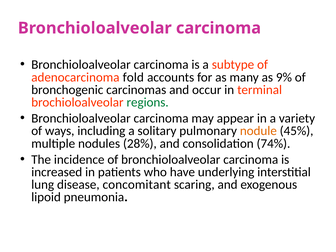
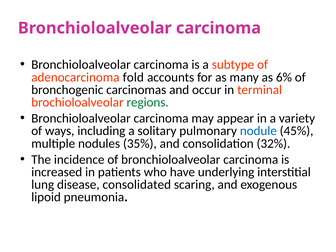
9%: 9% -> 6%
nodule colour: orange -> blue
28%: 28% -> 35%
74%: 74% -> 32%
concomitant: concomitant -> consolidated
